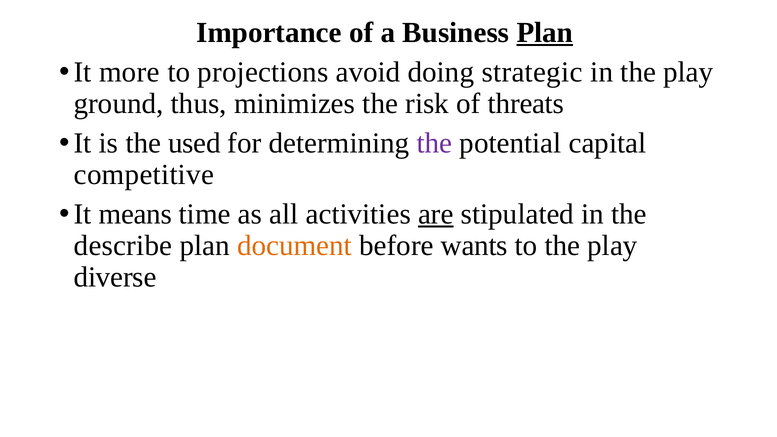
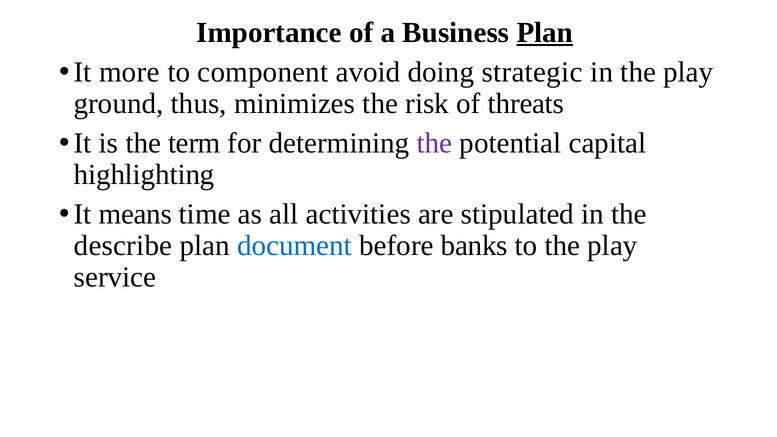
projections: projections -> component
used: used -> term
competitive: competitive -> highlighting
are underline: present -> none
document colour: orange -> blue
wants: wants -> banks
diverse: diverse -> service
